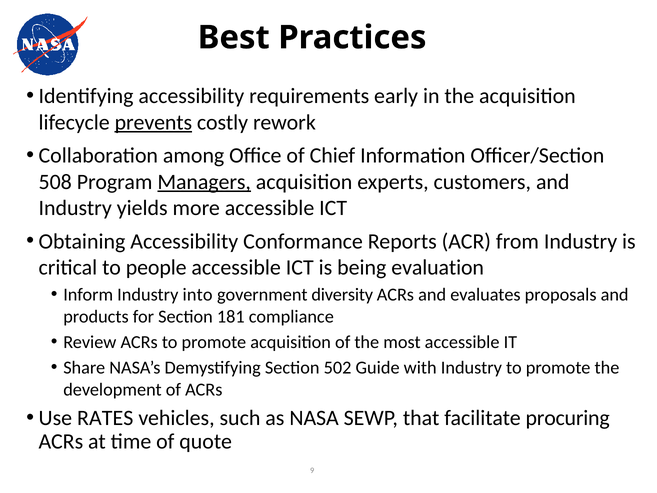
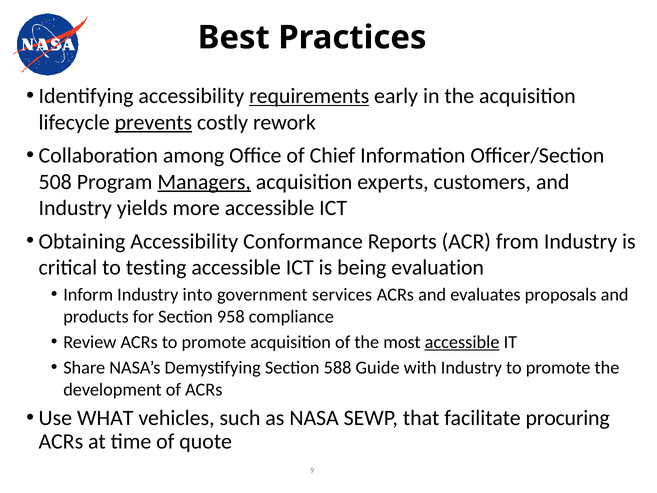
requirements underline: none -> present
people: people -> testing
diversity: diversity -> services
181: 181 -> 958
accessible at (462, 342) underline: none -> present
502: 502 -> 588
RATES: RATES -> WHAT
